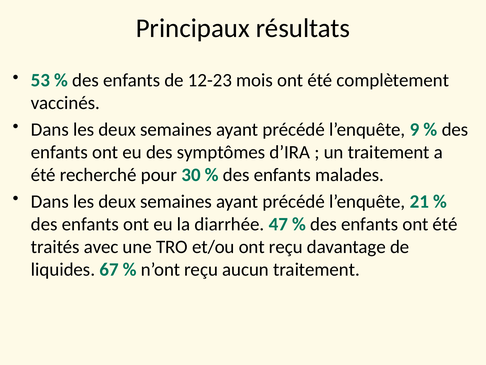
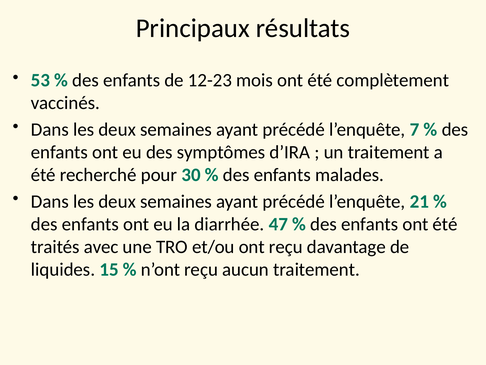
9: 9 -> 7
67: 67 -> 15
